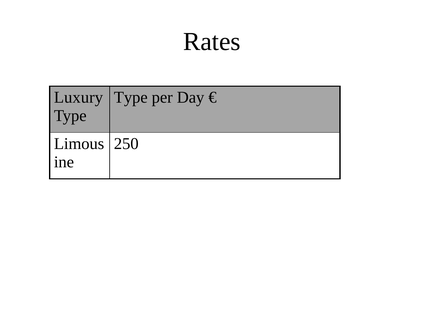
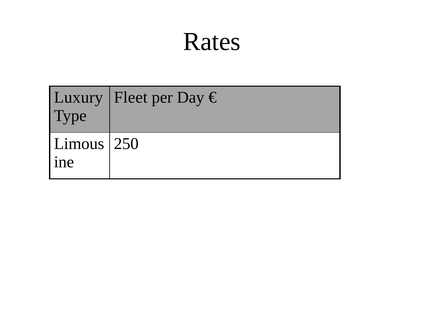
Type at (131, 98): Type -> Fleet
